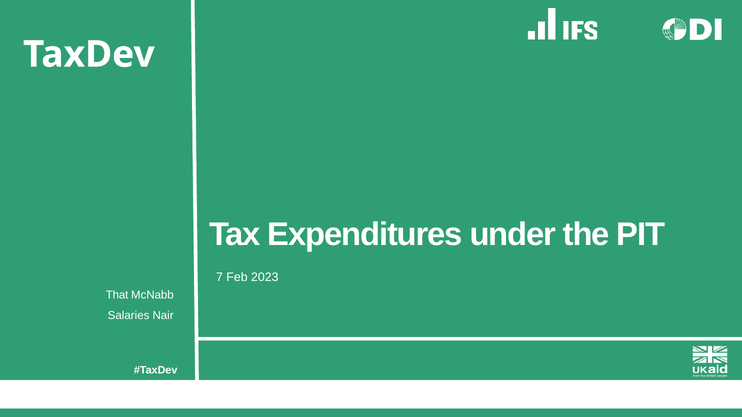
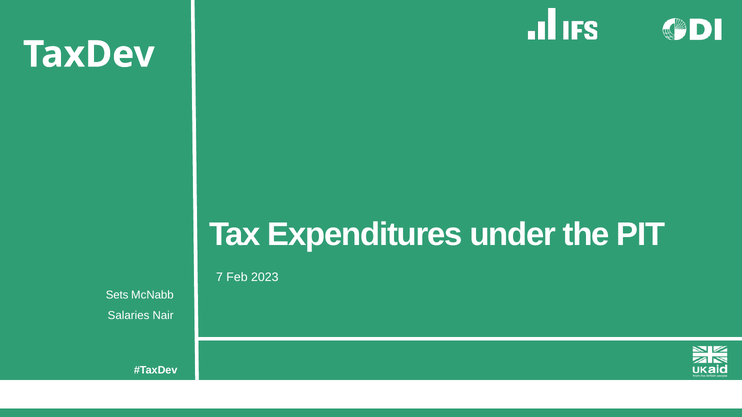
That: That -> Sets
